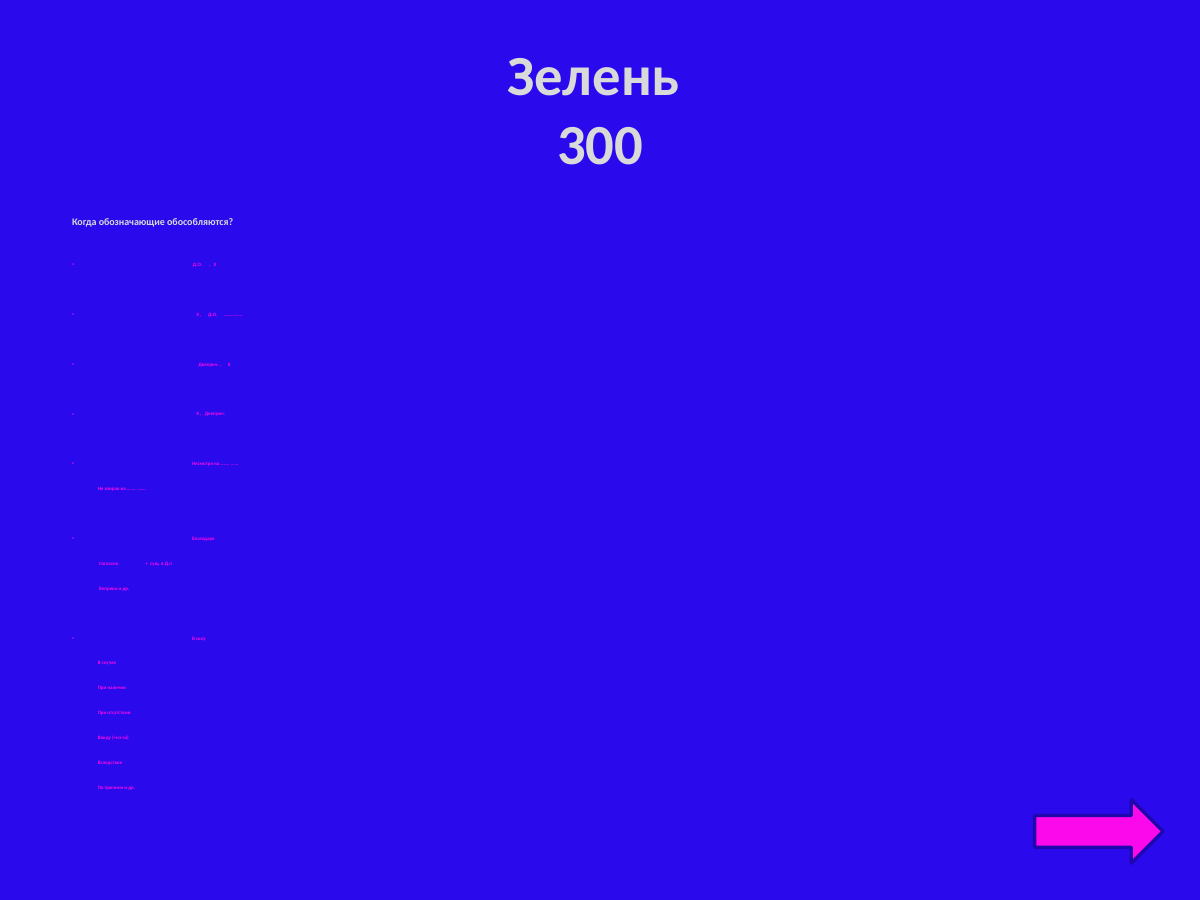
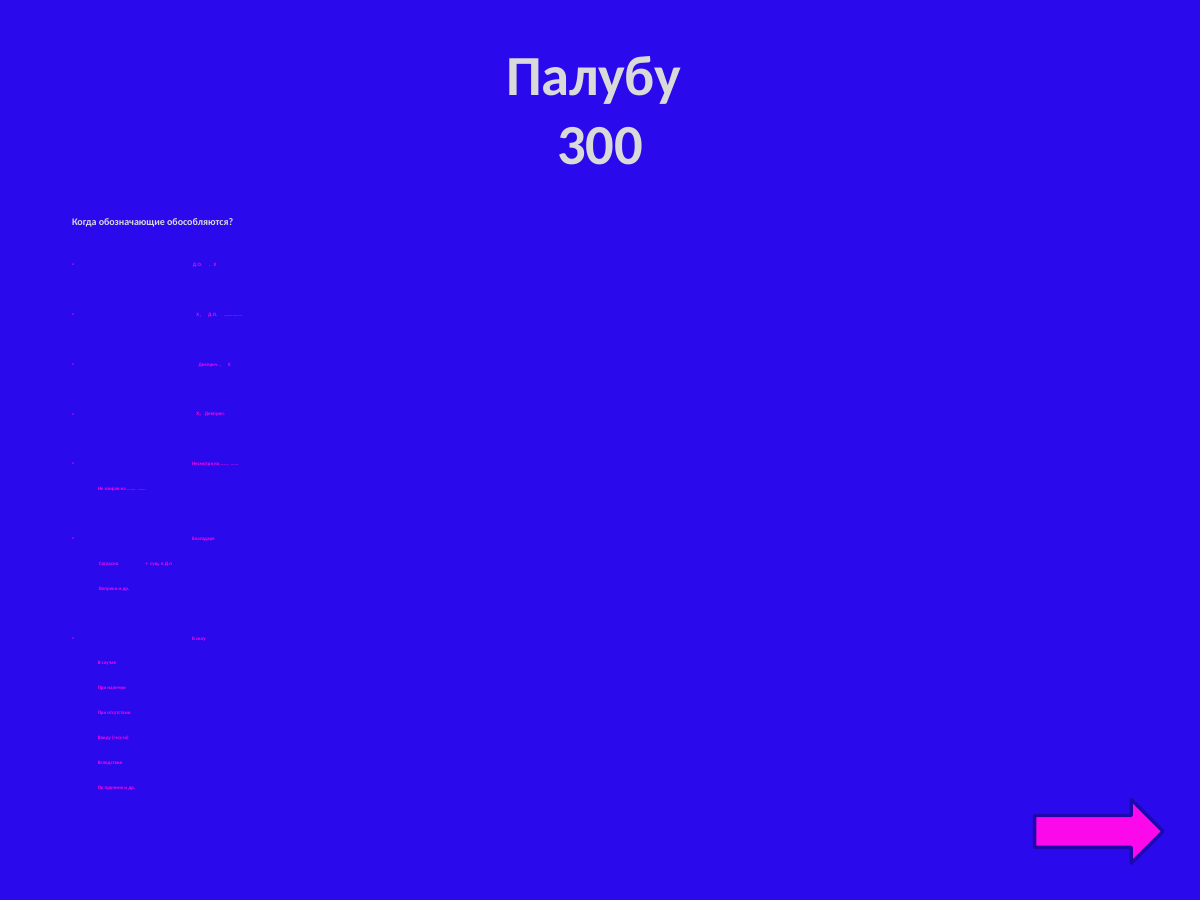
Зелень: Зелень -> Палубу
